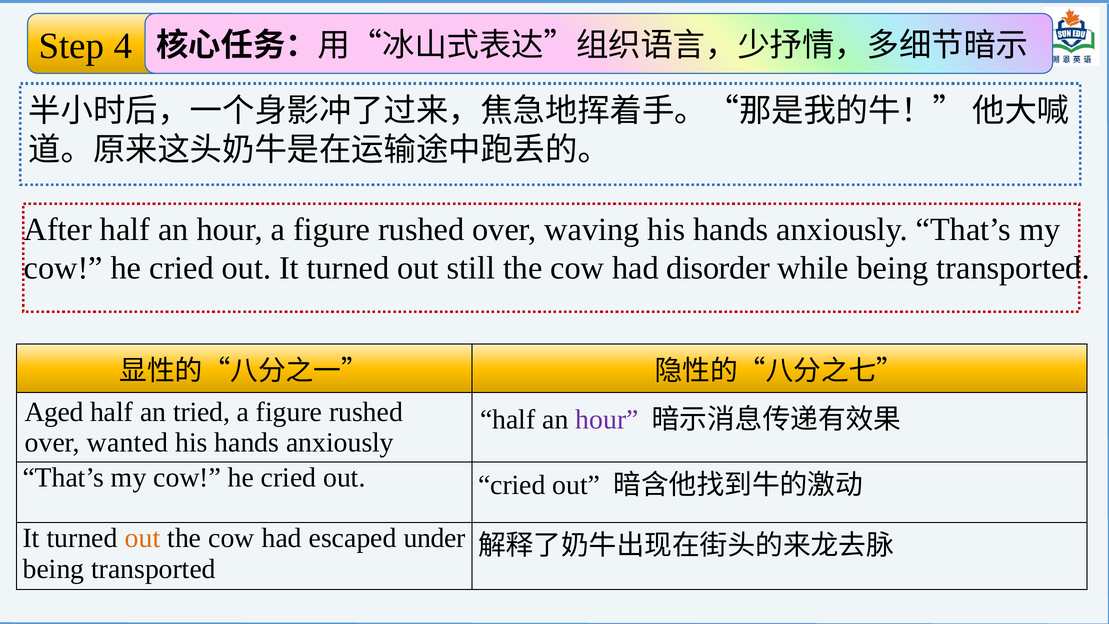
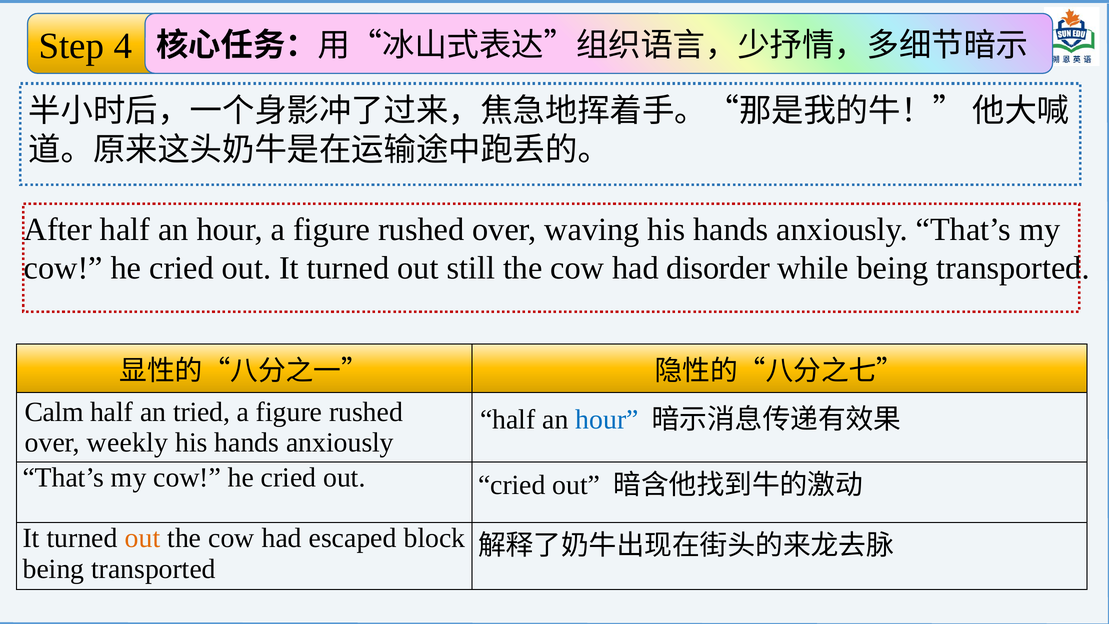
Aged: Aged -> Calm
hour at (607, 420) colour: purple -> blue
wanted: wanted -> weekly
under: under -> block
